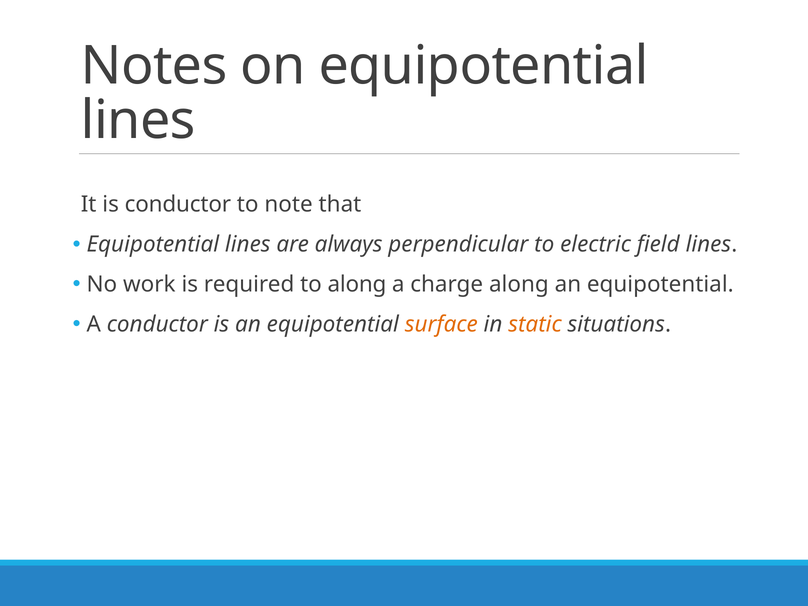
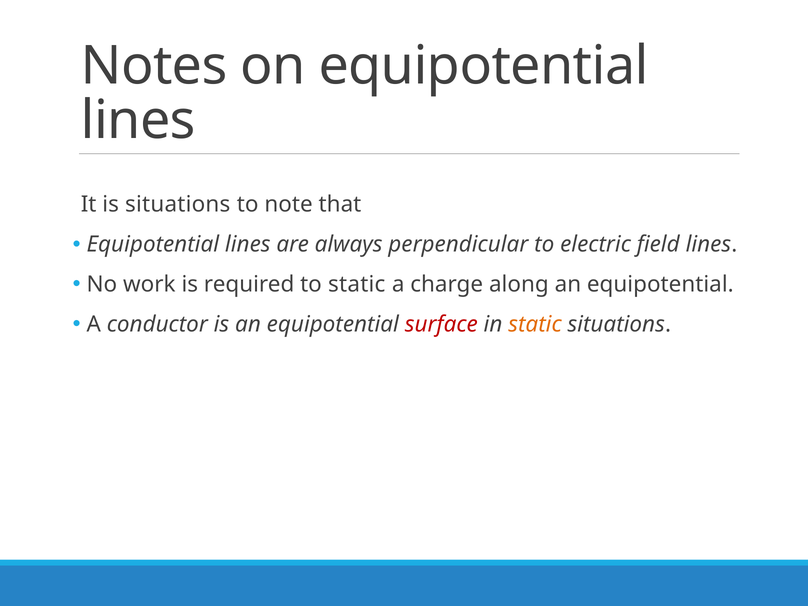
is conductor: conductor -> situations
to along: along -> static
surface colour: orange -> red
